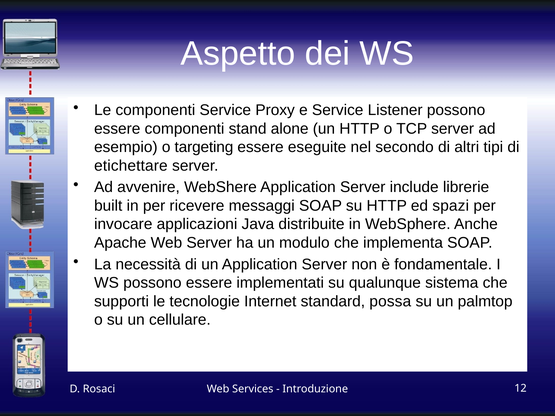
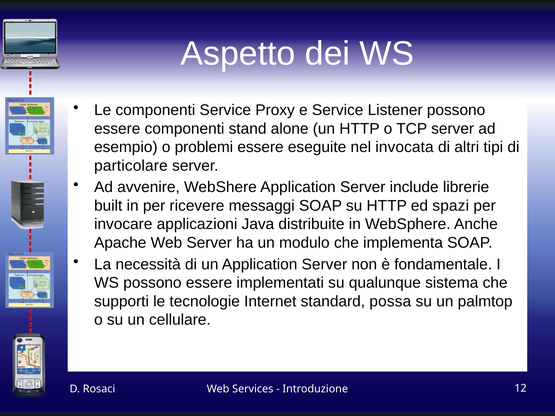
targeting: targeting -> problemi
secondo: secondo -> invocata
etichettare: etichettare -> particolare
